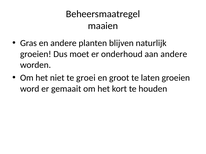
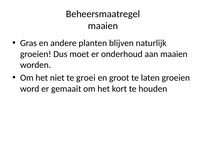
aan andere: andere -> maaien
